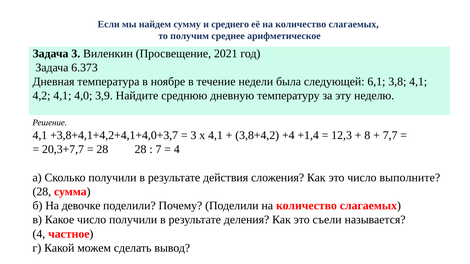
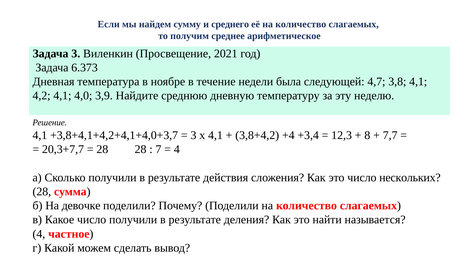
6,1: 6,1 -> 4,7
+1,4: +1,4 -> +3,4
выполните: выполните -> нескольких
съели: съели -> найти
